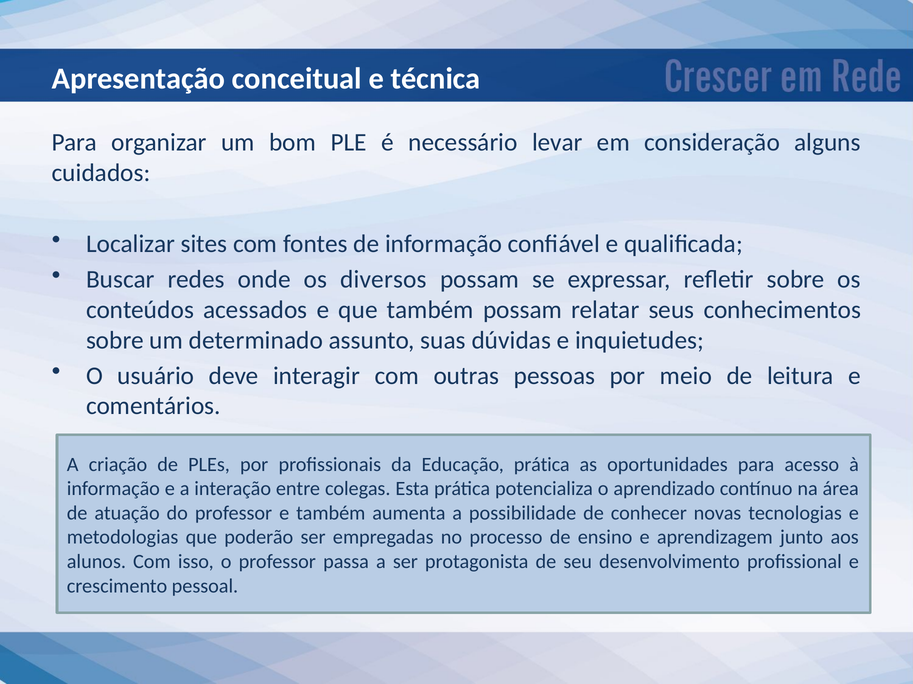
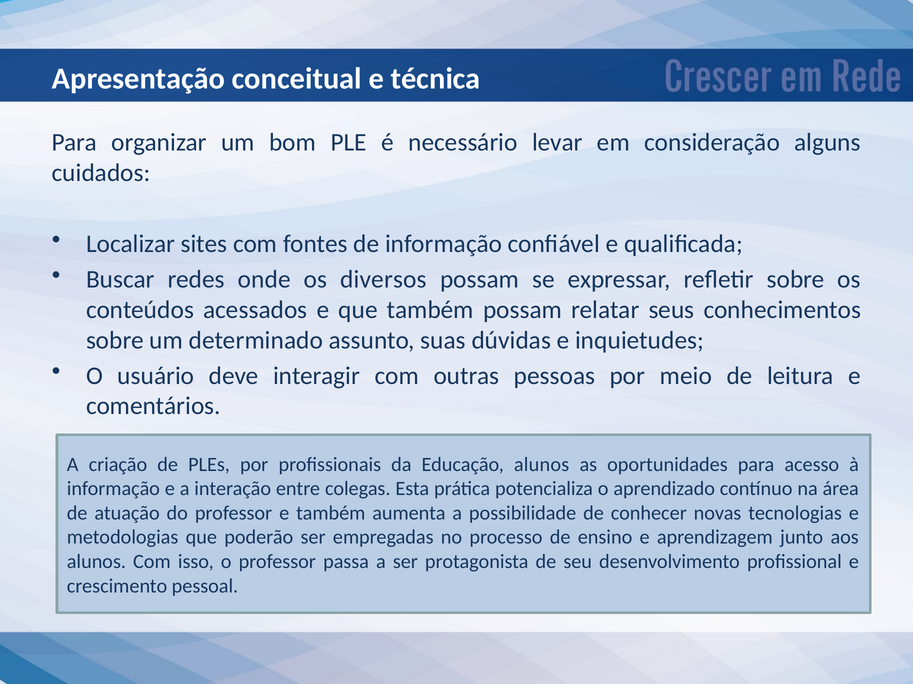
Educação prática: prática -> alunos
